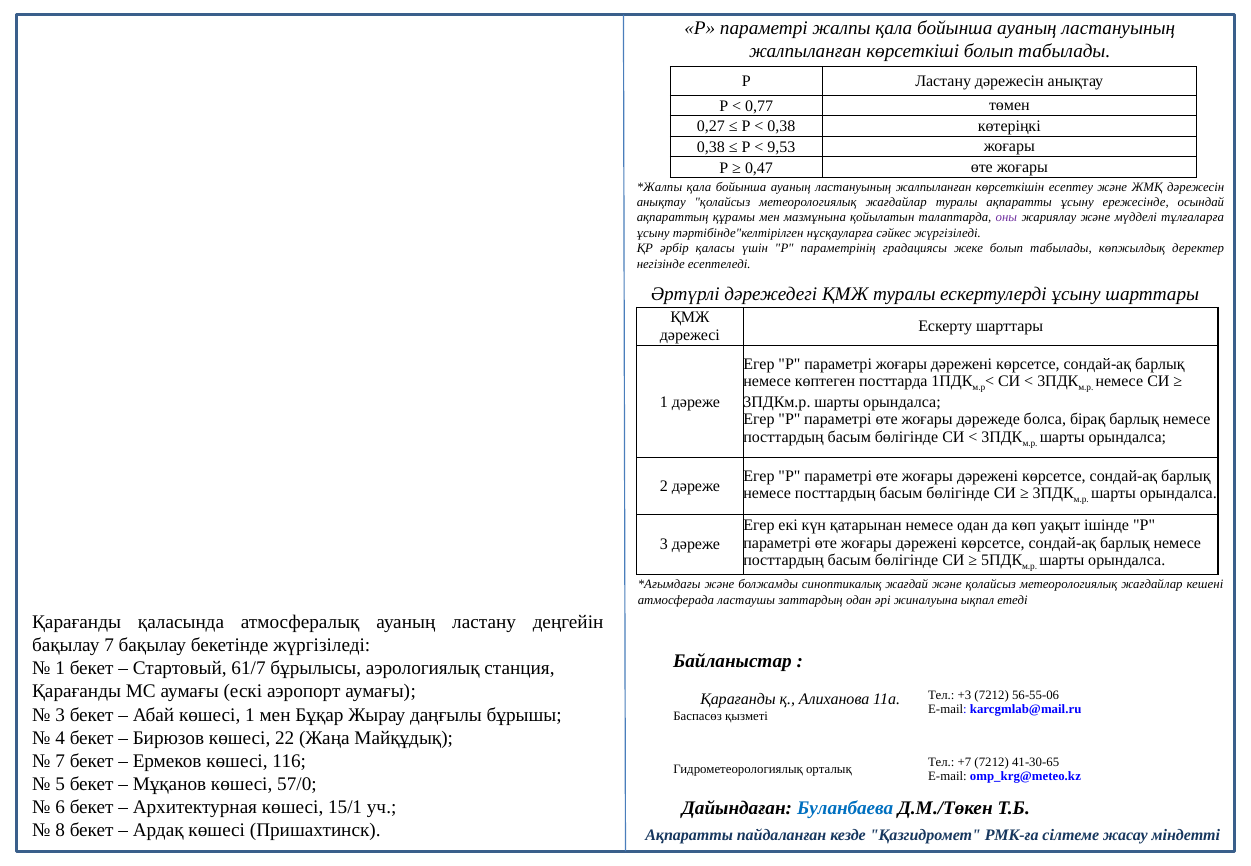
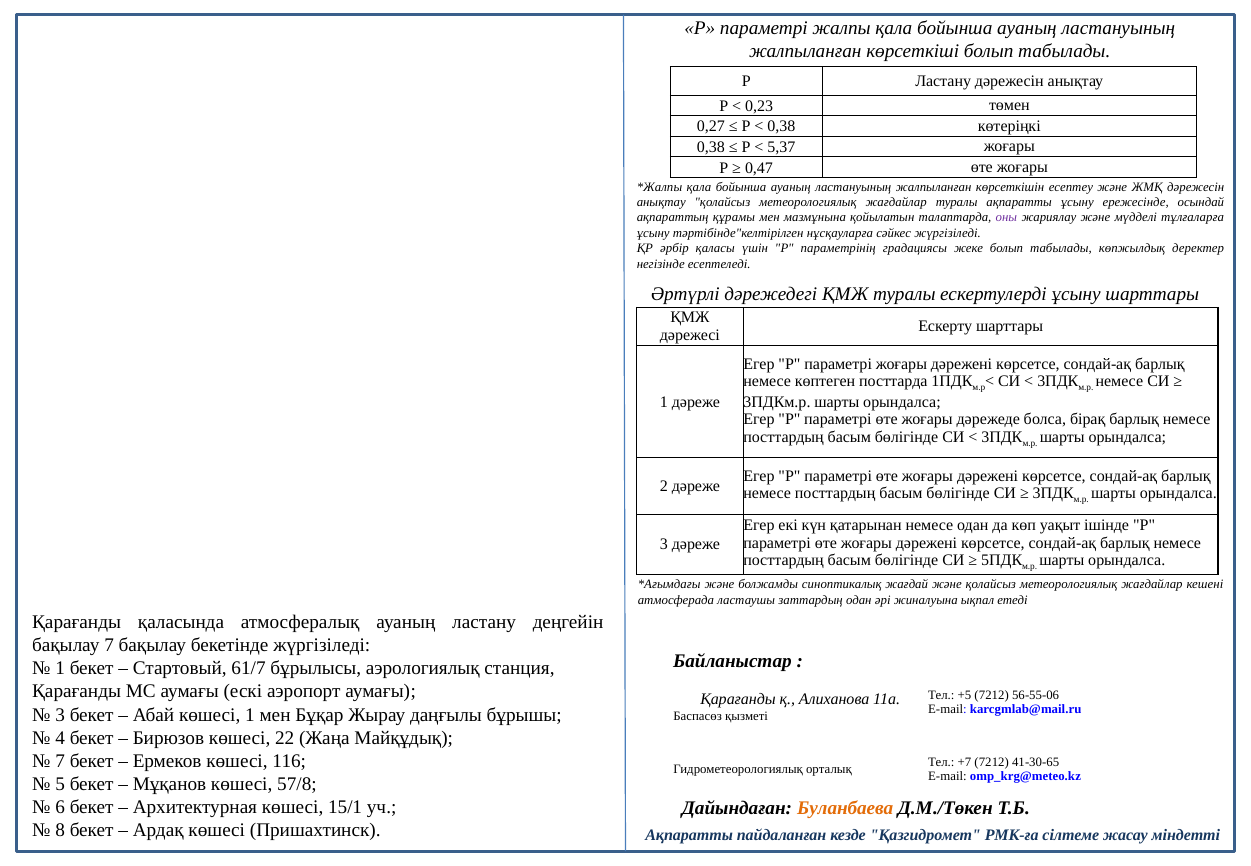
0,77: 0,77 -> 0,23
9,53: 9,53 -> 5,37
+3: +3 -> +5
57/0: 57/0 -> 57/8
Буланбаева colour: blue -> orange
